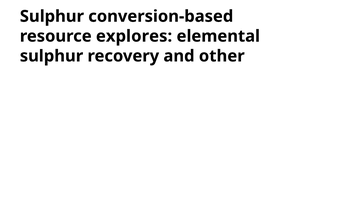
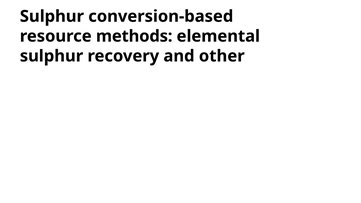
explores: explores -> methods
